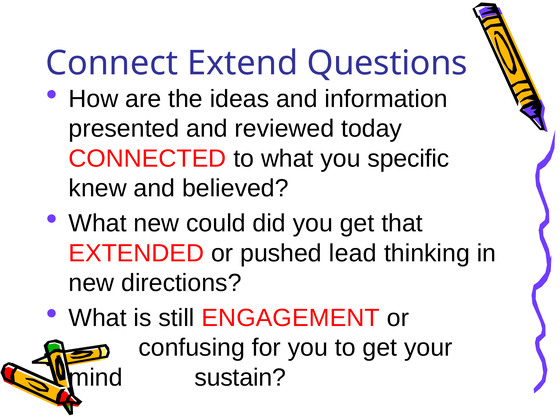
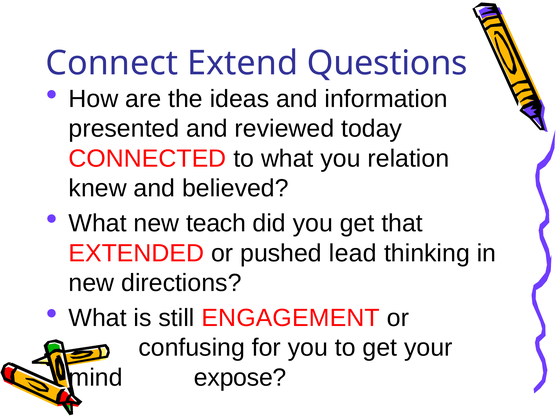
specific: specific -> relation
could: could -> teach
sustain: sustain -> expose
